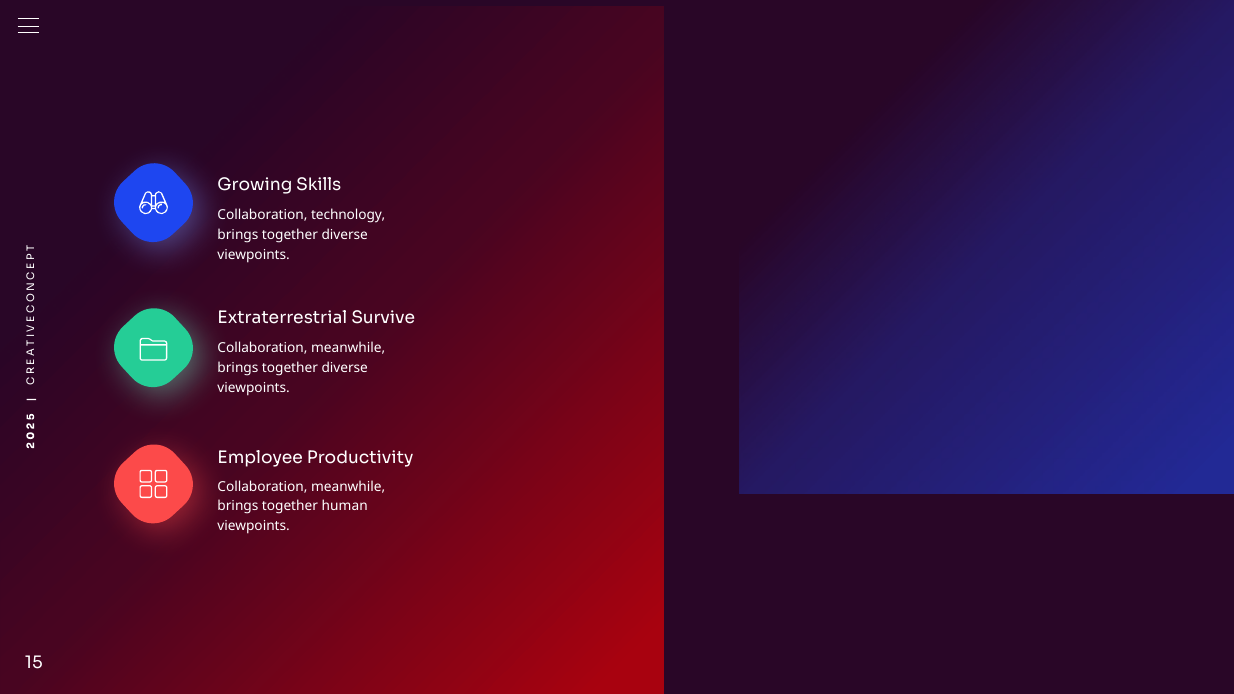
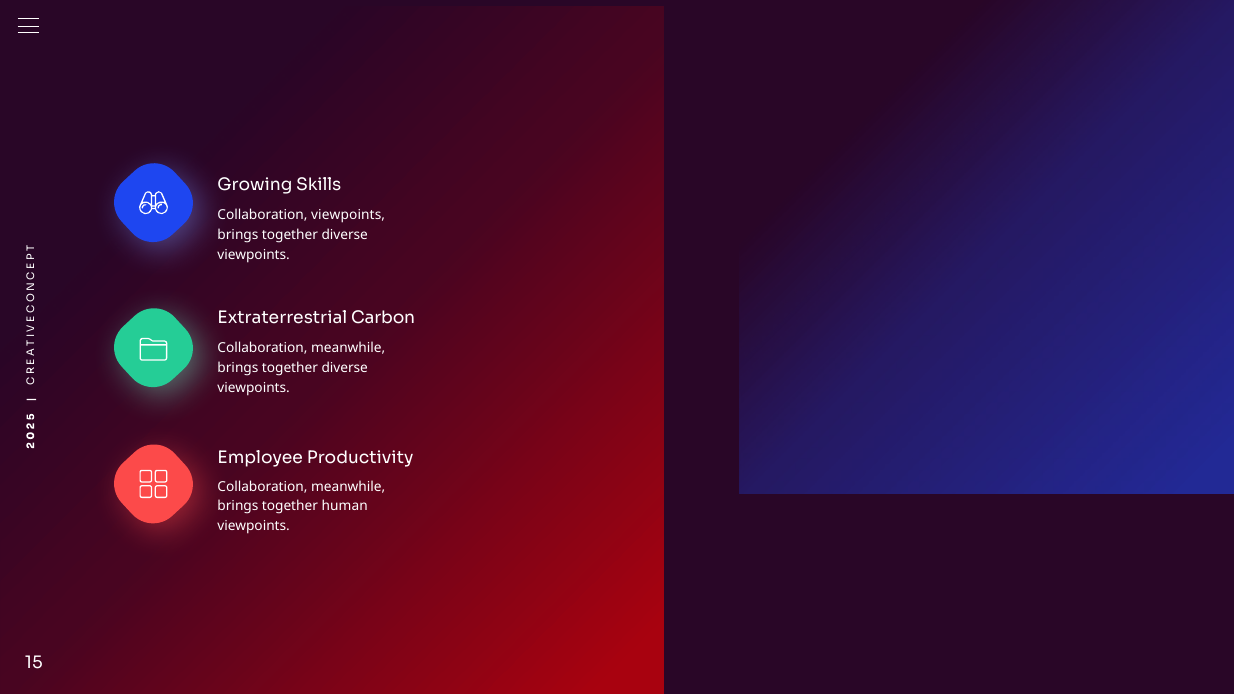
technology at (348, 215): technology -> viewpoints
Survive: Survive -> Carbon
